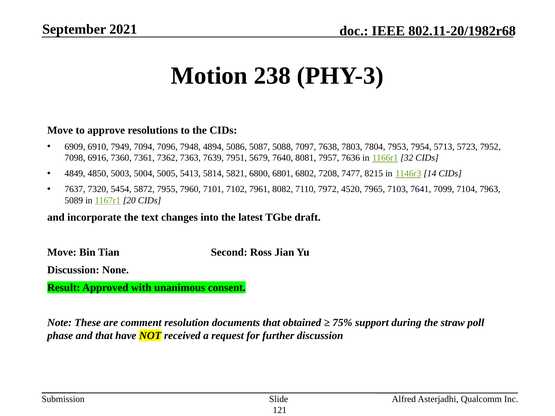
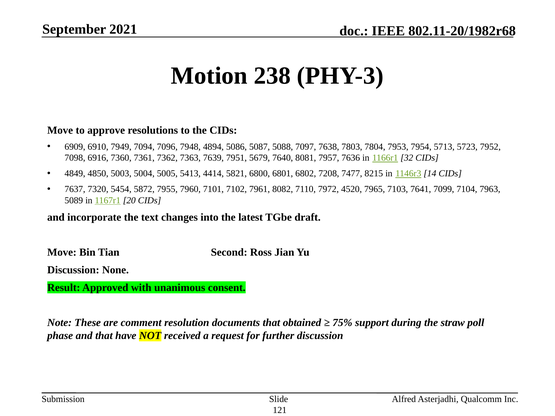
5814: 5814 -> 4414
